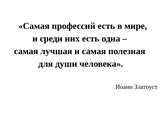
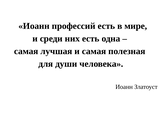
Самая at (34, 26): Самая -> Иоанн
